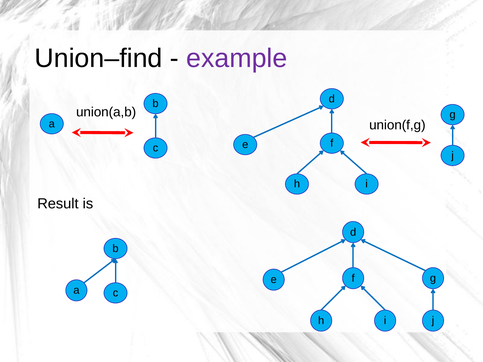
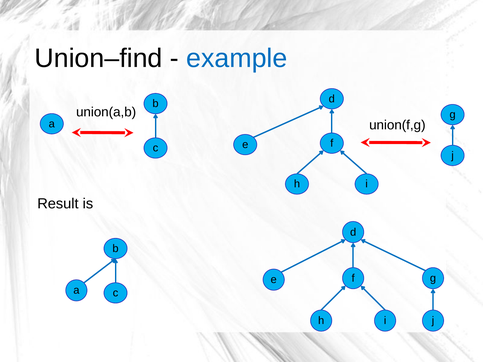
example colour: purple -> blue
